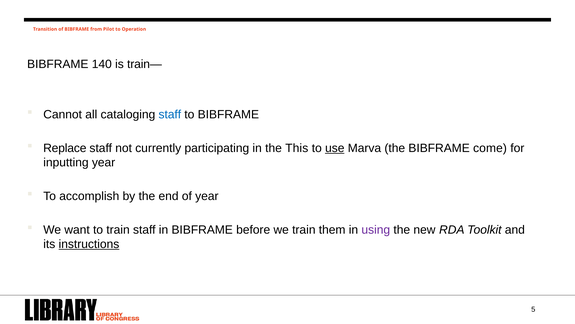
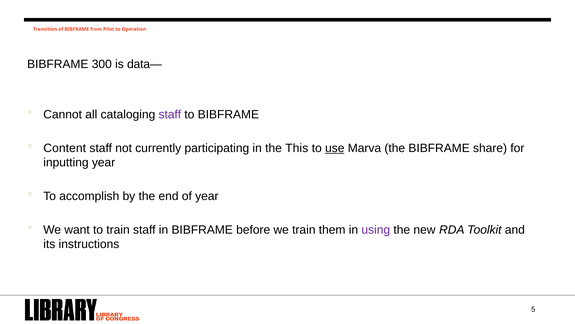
140: 140 -> 300
train—: train— -> data—
staff at (170, 114) colour: blue -> purple
Replace: Replace -> Content
come: come -> share
instructions underline: present -> none
